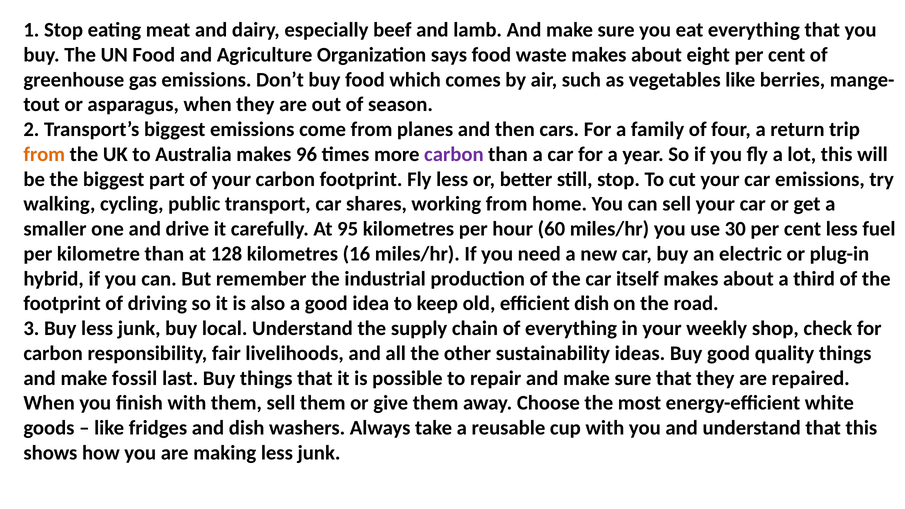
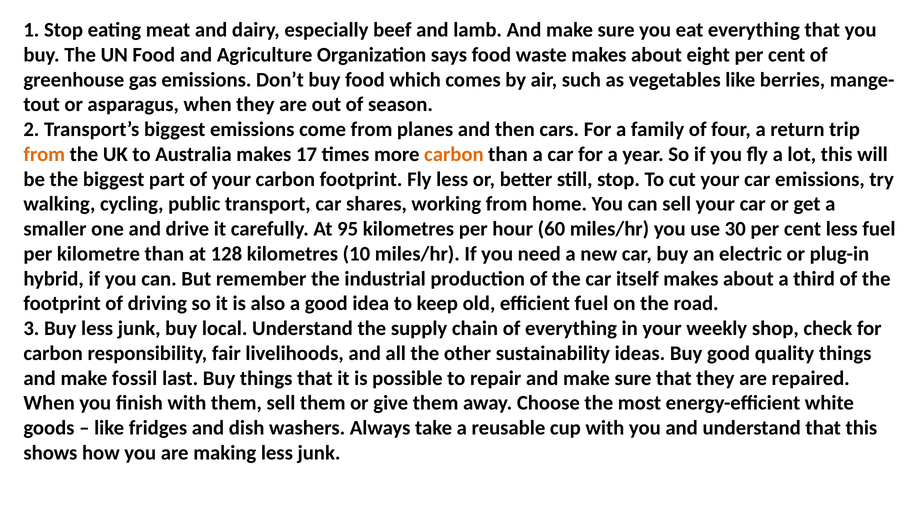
96: 96 -> 17
carbon at (454, 154) colour: purple -> orange
16: 16 -> 10
efficient dish: dish -> fuel
